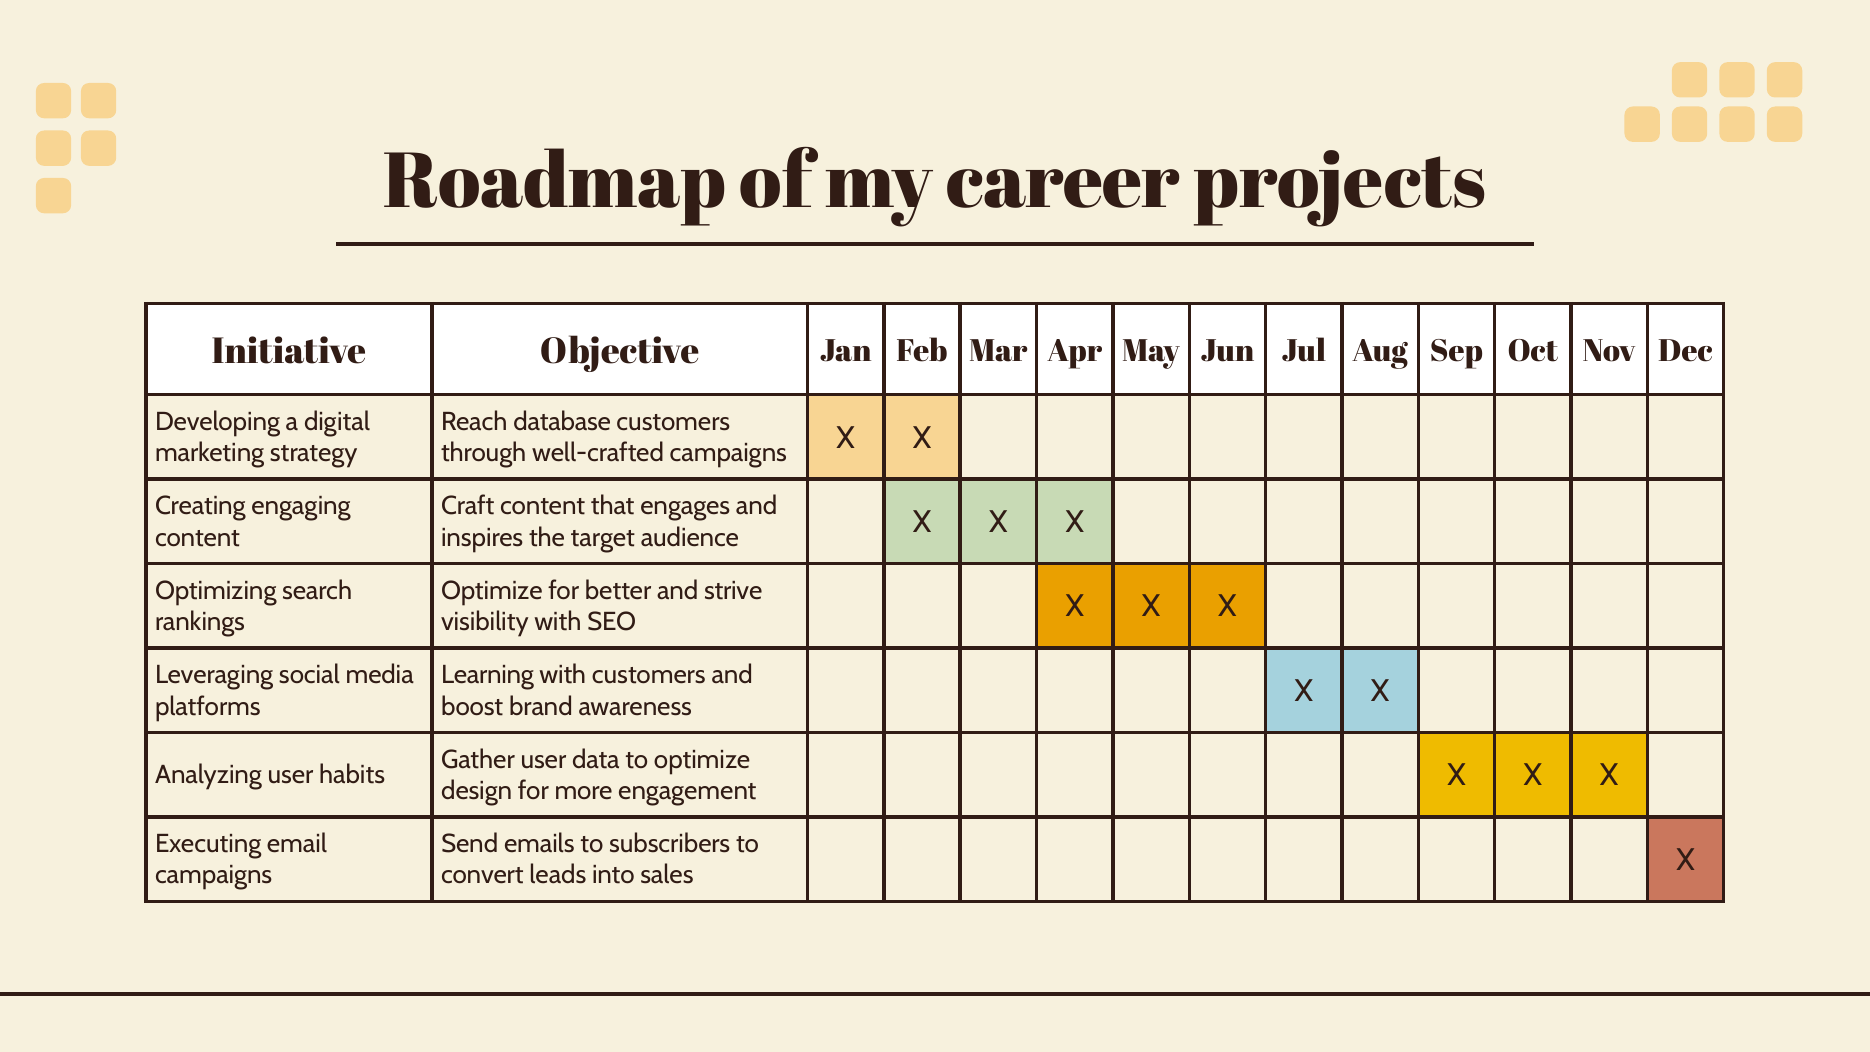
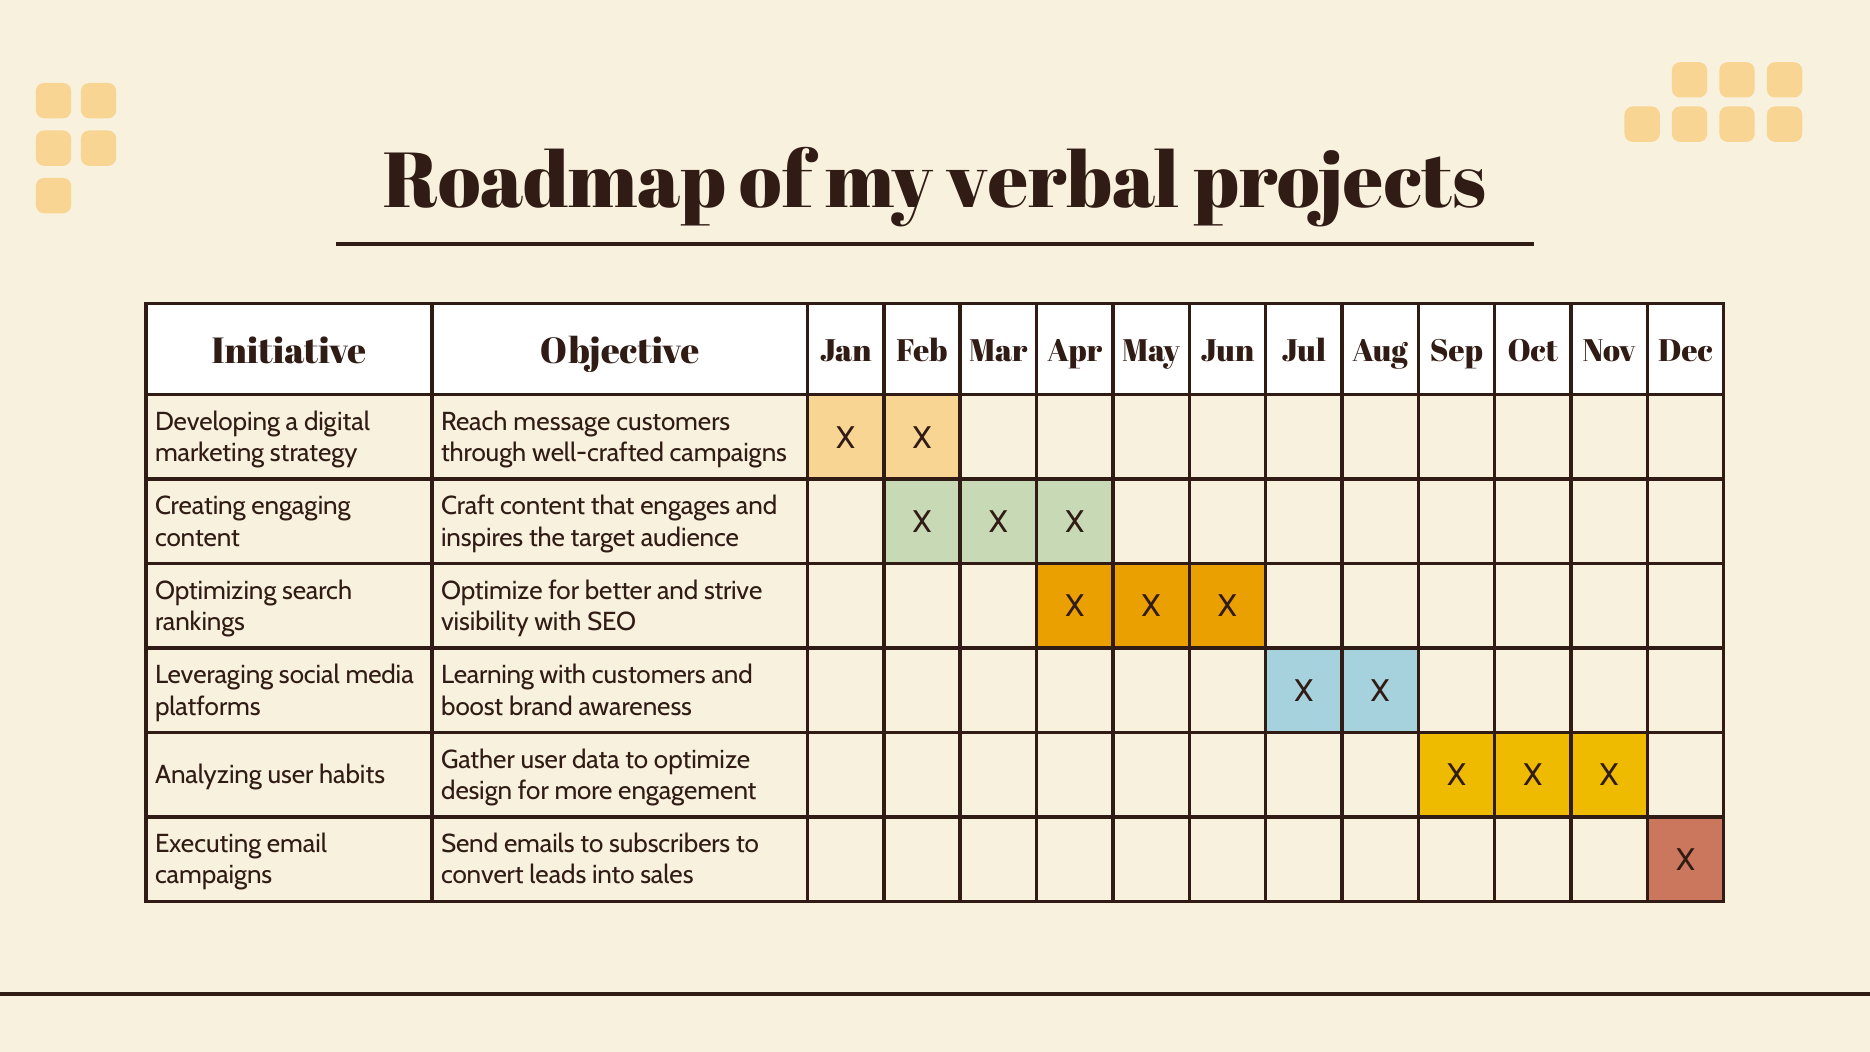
career: career -> verbal
database: database -> message
